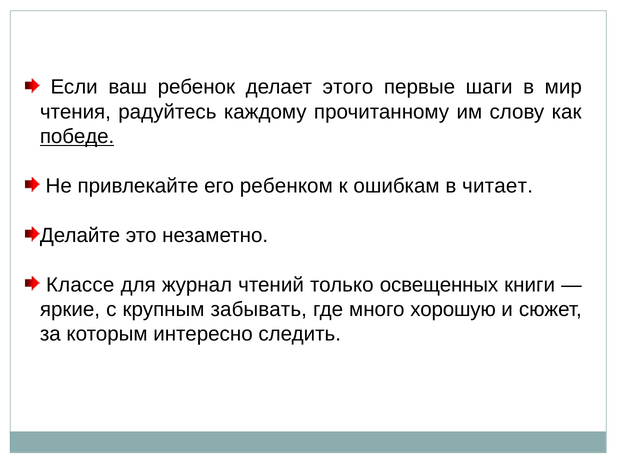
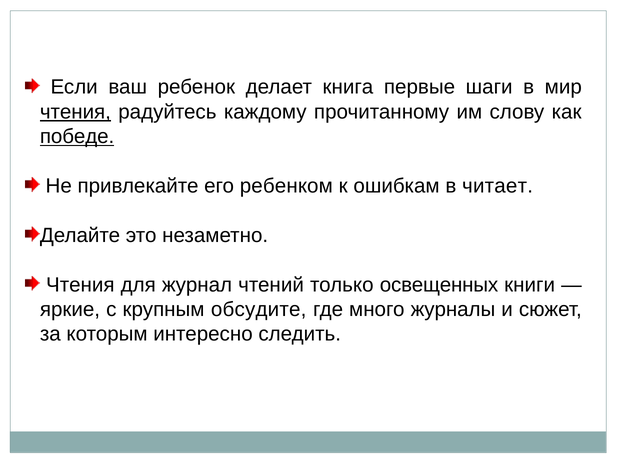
этого: этого -> книга
чтения at (75, 112) underline: none -> present
Классе at (80, 285): Классе -> Чтения
забывать: забывать -> обсудите
хорошую: хорошую -> журналы
